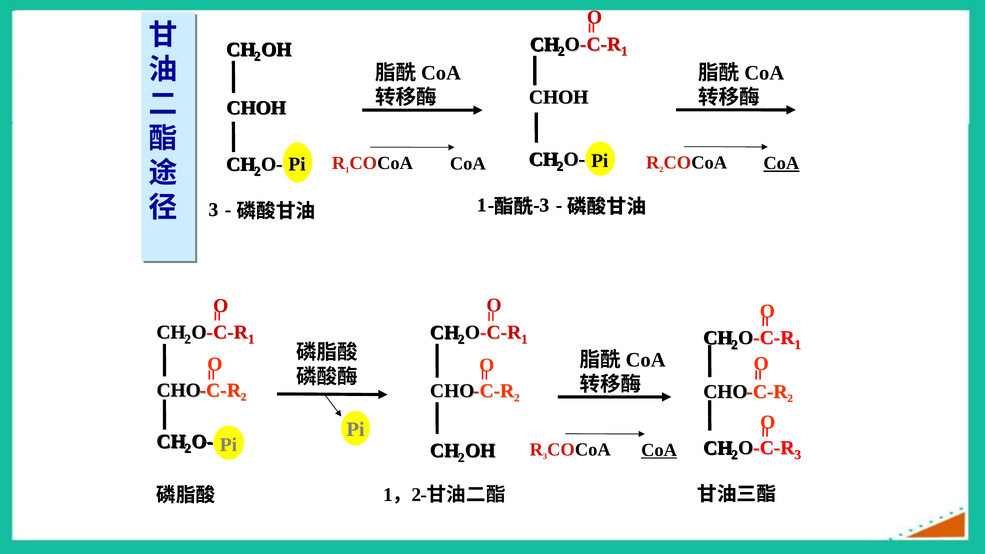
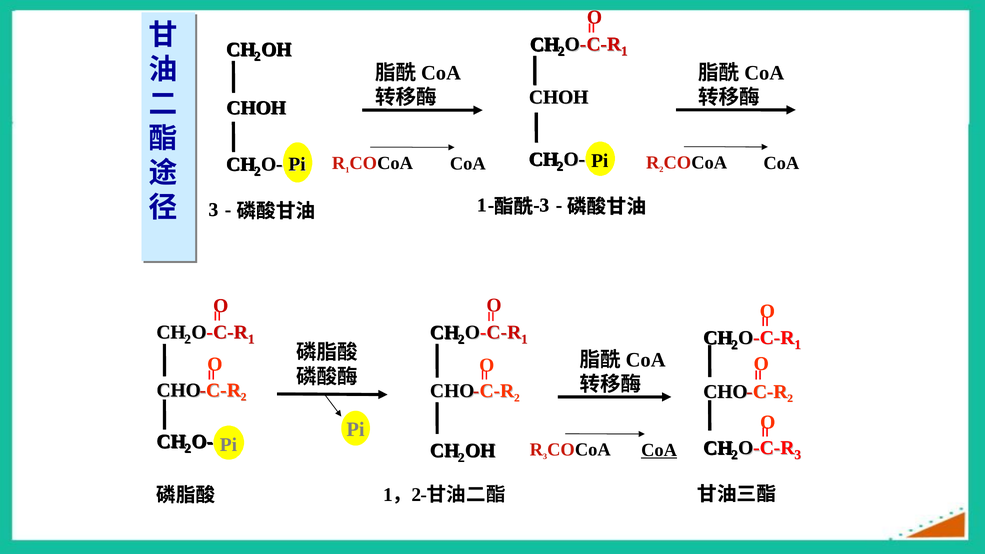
CoA at (781, 163) underline: present -> none
